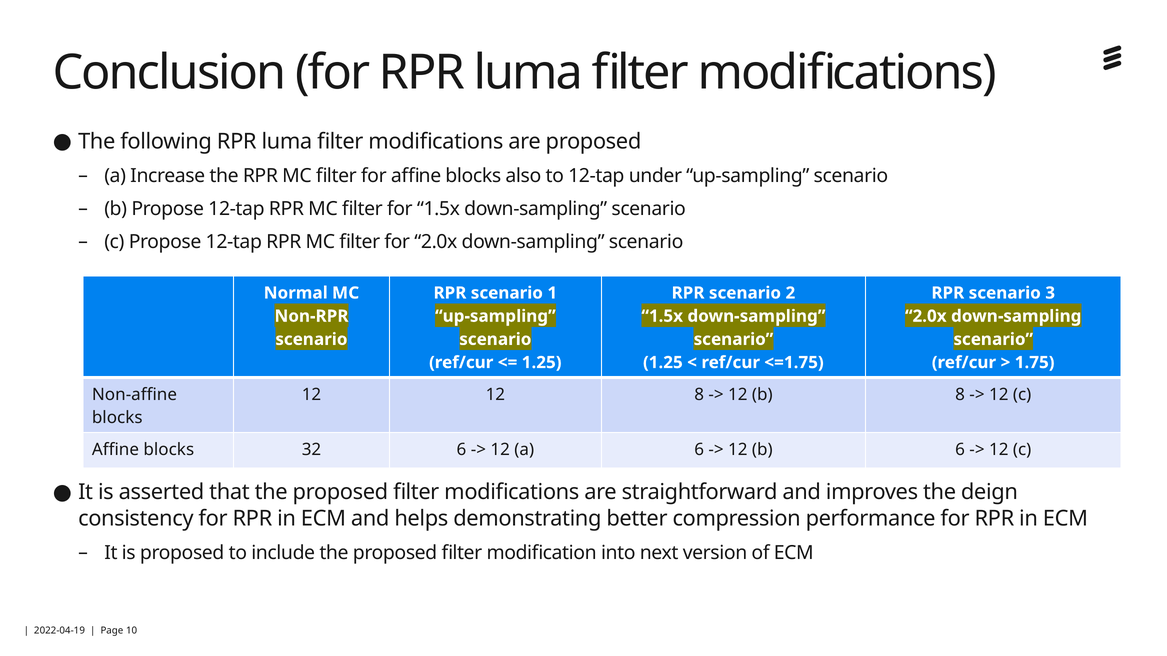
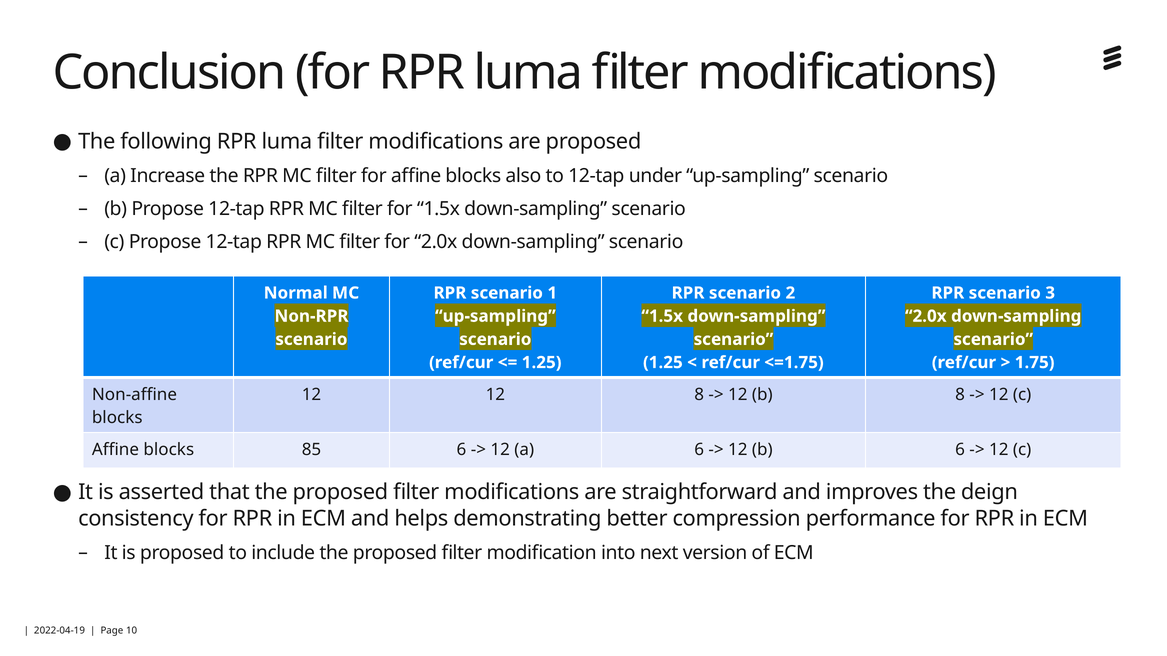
32: 32 -> 85
